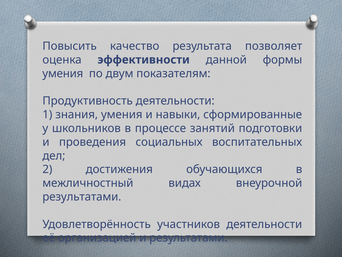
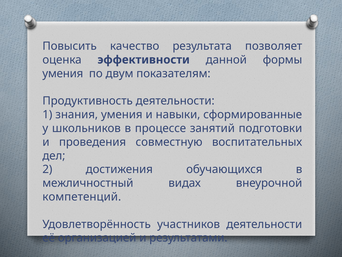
социальных: социальных -> совместную
результатами at (82, 196): результатами -> компетенций
